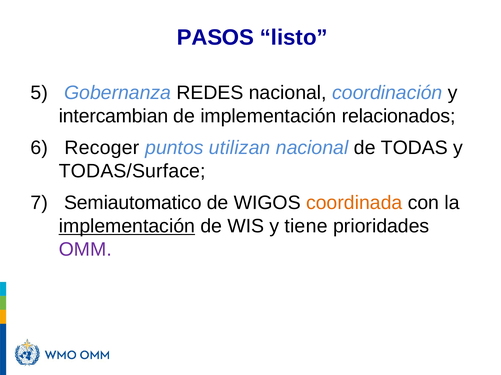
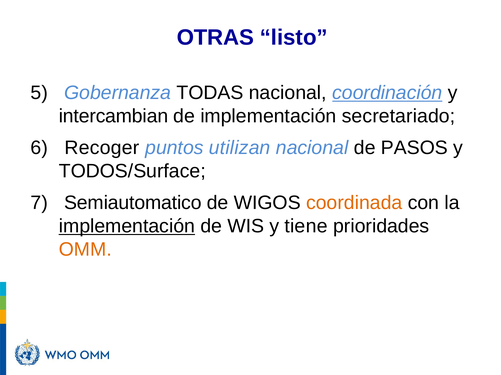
PASOS: PASOS -> OTRAS
REDES: REDES -> TODAS
coordinación underline: none -> present
relacionados: relacionados -> secretariado
TODAS: TODAS -> PASOS
TODAS/Surface: TODAS/Surface -> TODOS/Surface
OMM colour: purple -> orange
